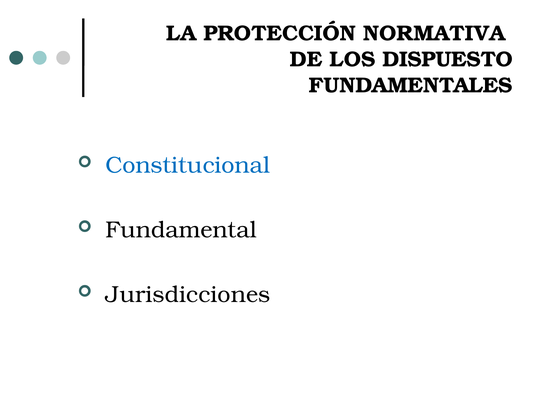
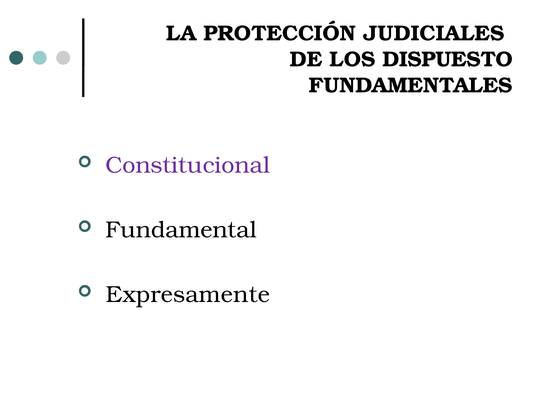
NORMATIVA: NORMATIVA -> JUDICIALES
Constitucional colour: blue -> purple
Jurisdicciones: Jurisdicciones -> Expresamente
